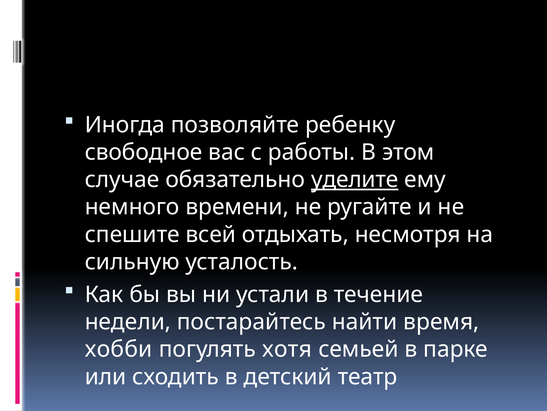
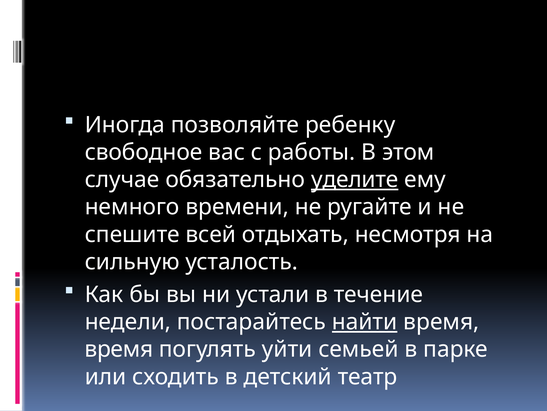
найти underline: none -> present
хобби at (119, 349): хобби -> время
хотя: хотя -> уйти
